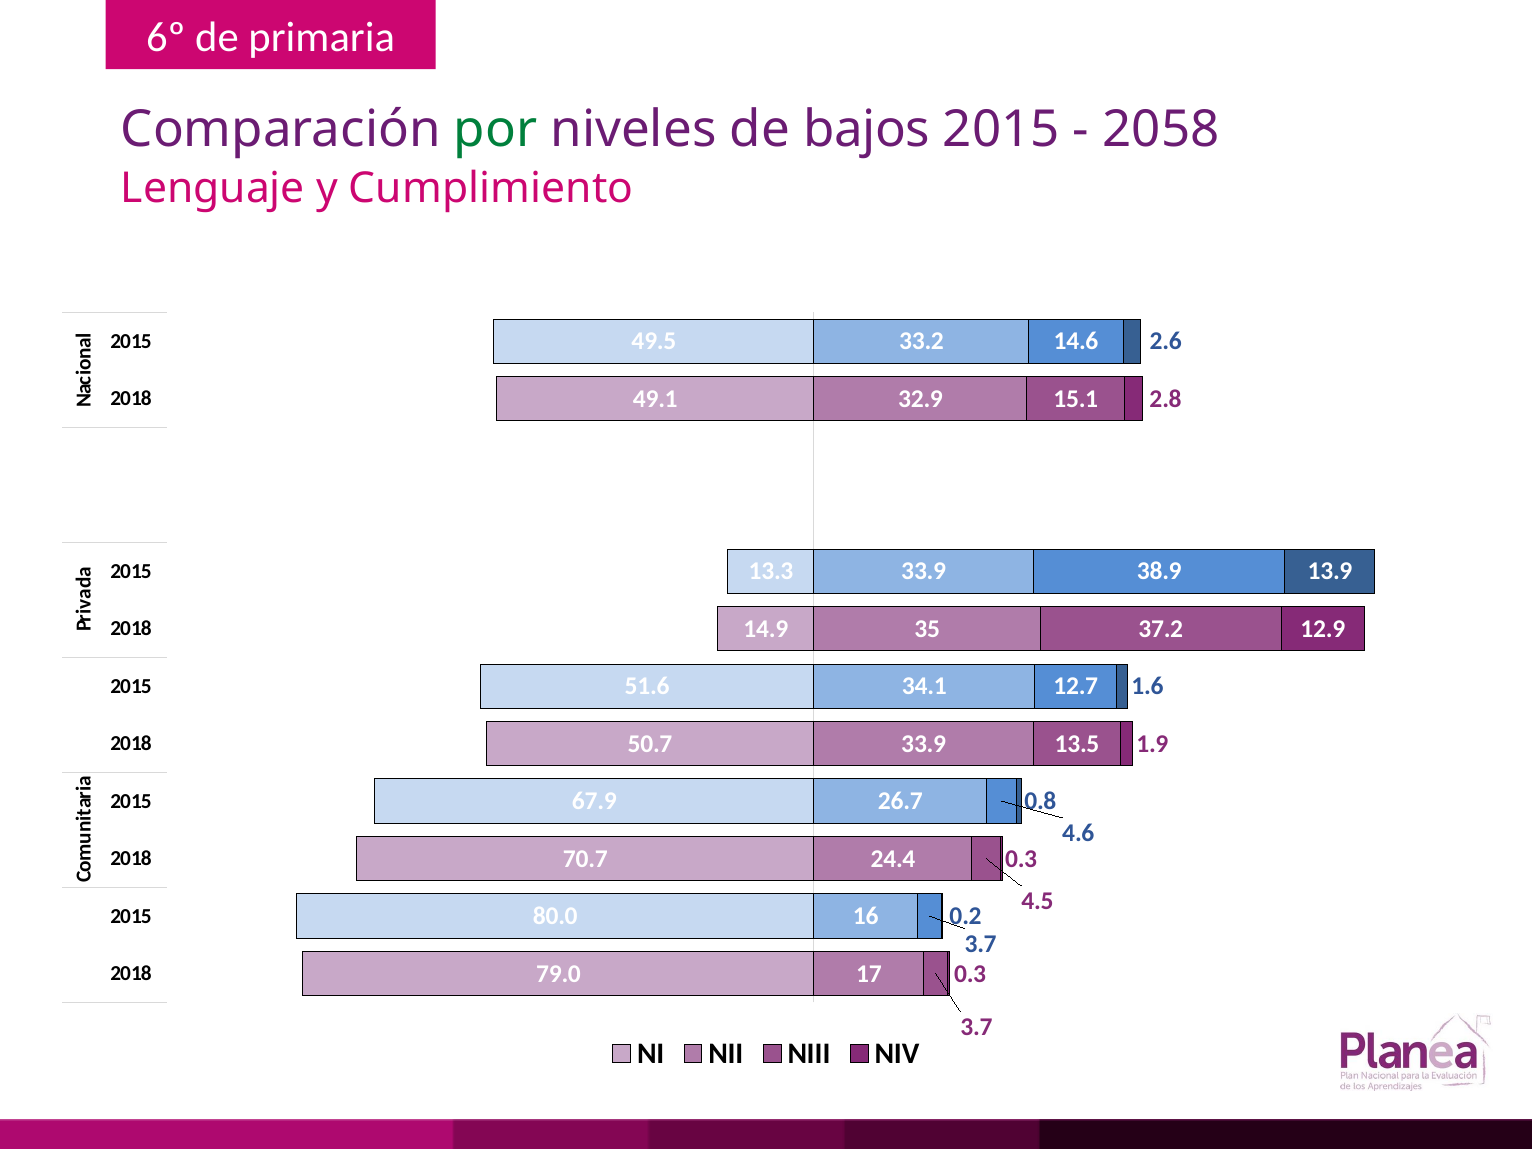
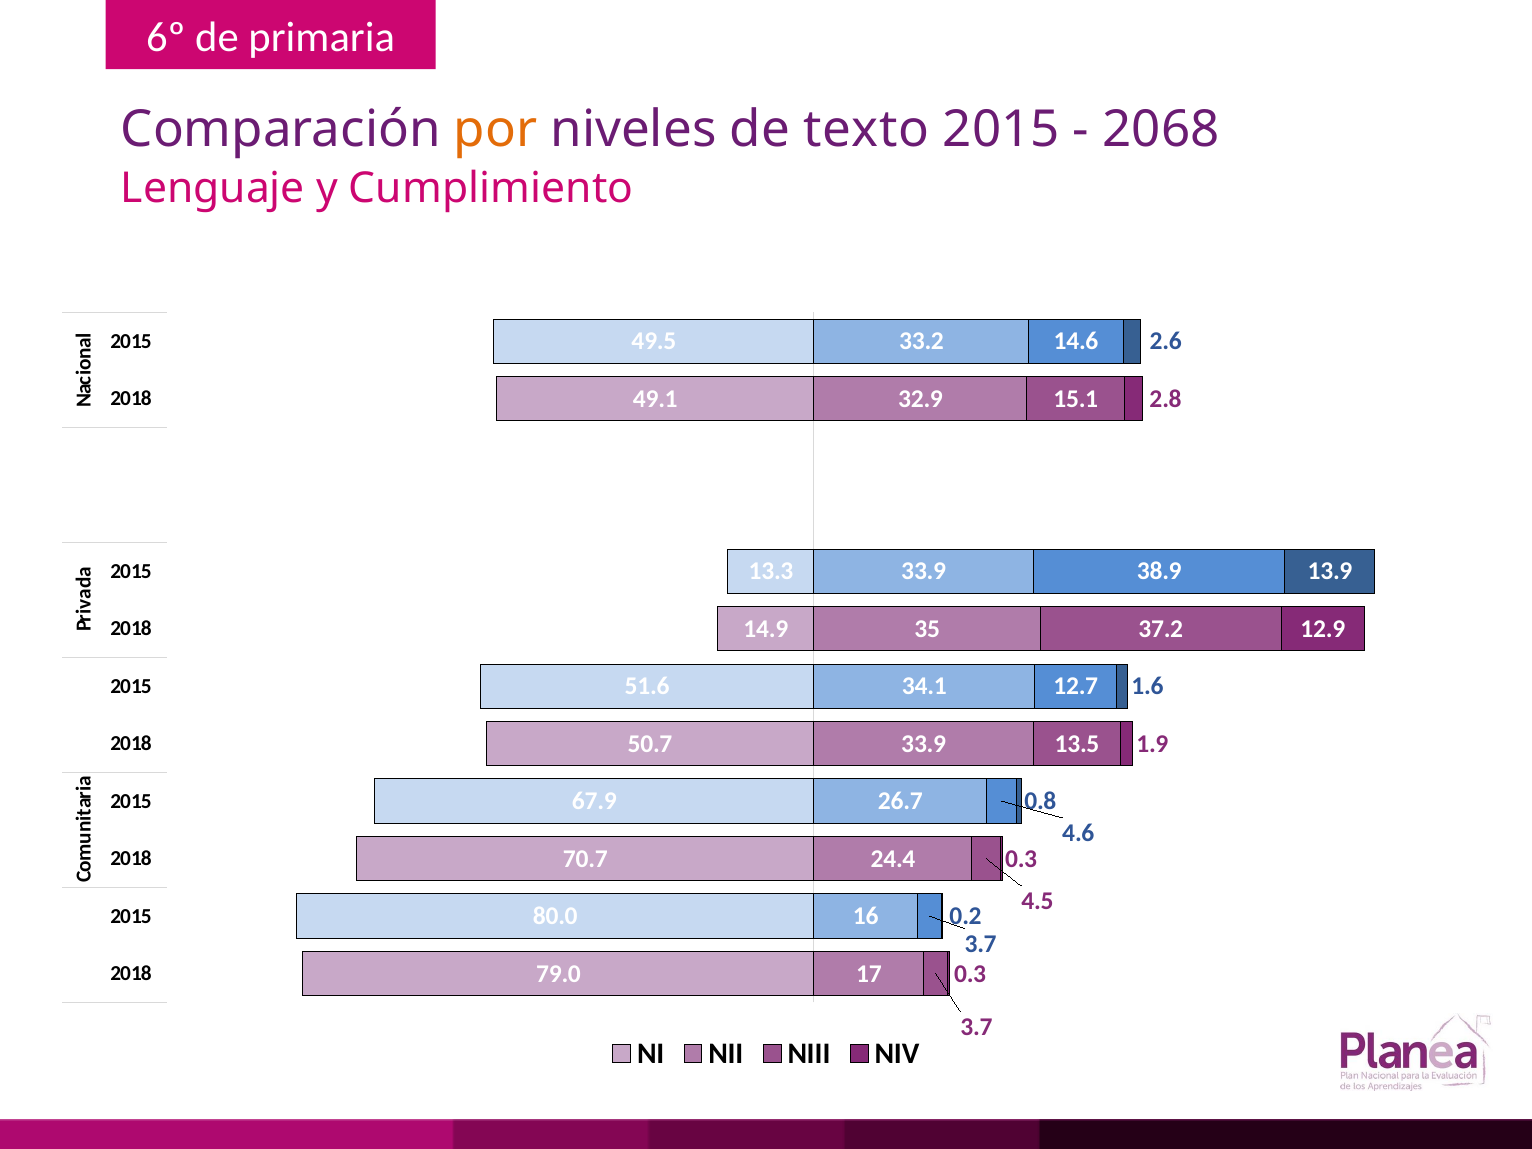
por colour: green -> orange
bajos: bajos -> texto
2058: 2058 -> 2068
